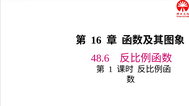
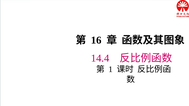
48.6: 48.6 -> 14.4
